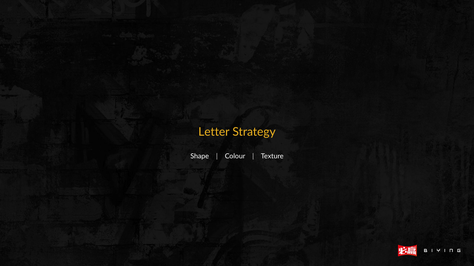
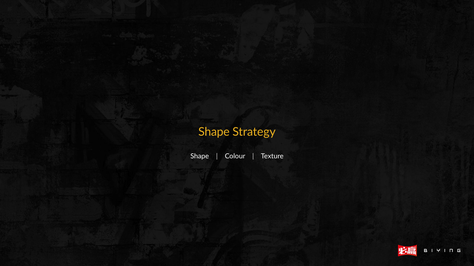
Letter at (214, 132): Letter -> Shape
